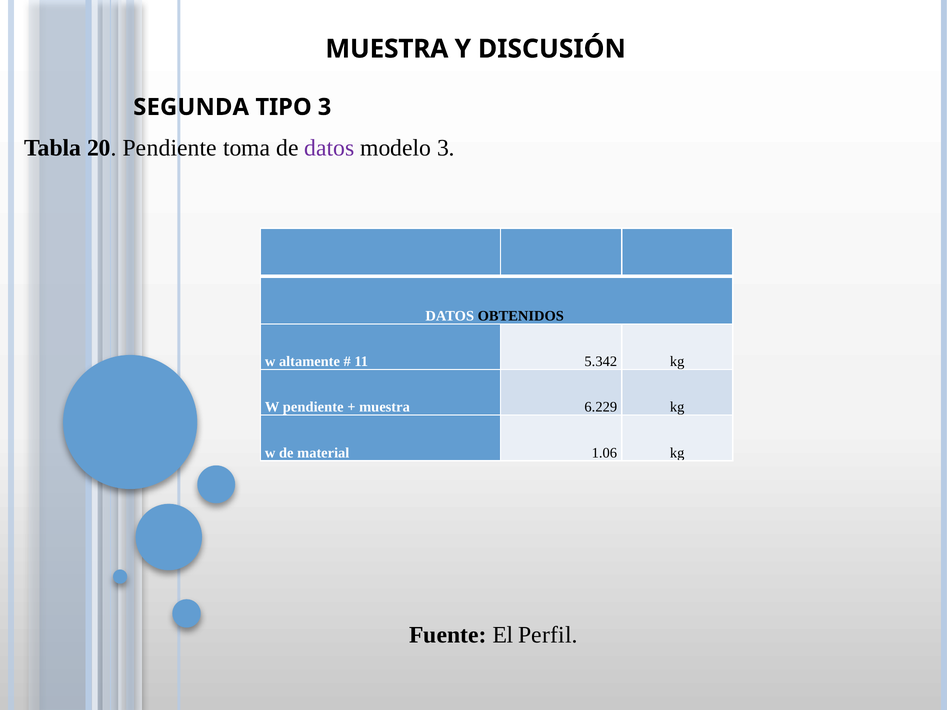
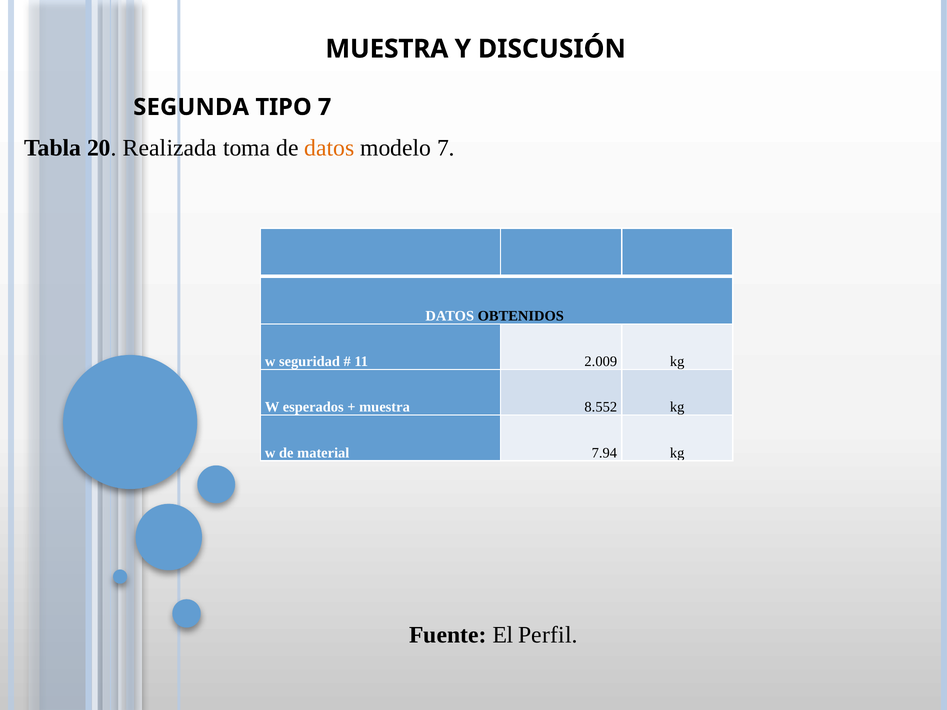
TIPO 3: 3 -> 7
20 Pendiente: Pendiente -> Realizada
datos at (329, 148) colour: purple -> orange
modelo 3: 3 -> 7
altamente: altamente -> seguridad
5.342: 5.342 -> 2.009
W pendiente: pendiente -> esperados
6.229: 6.229 -> 8.552
1.06: 1.06 -> 7.94
